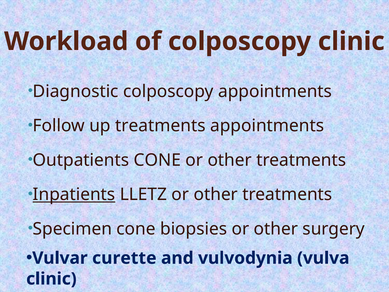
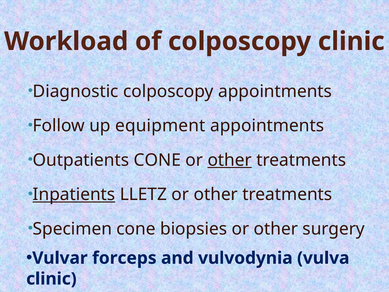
up treatments: treatments -> equipment
other at (230, 160) underline: none -> present
curette: curette -> forceps
